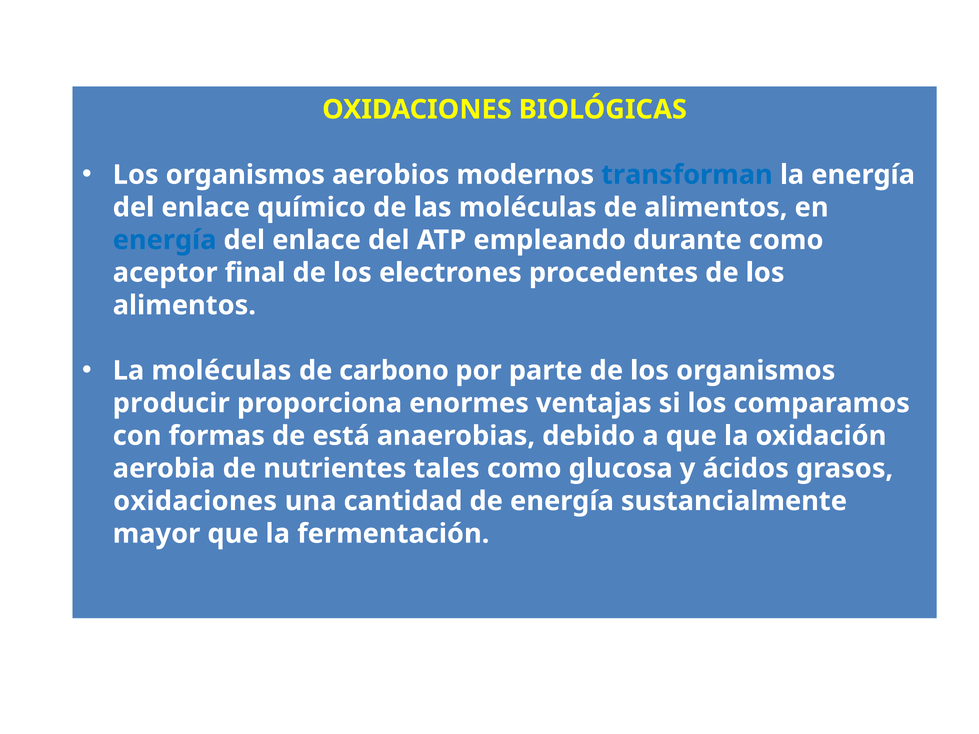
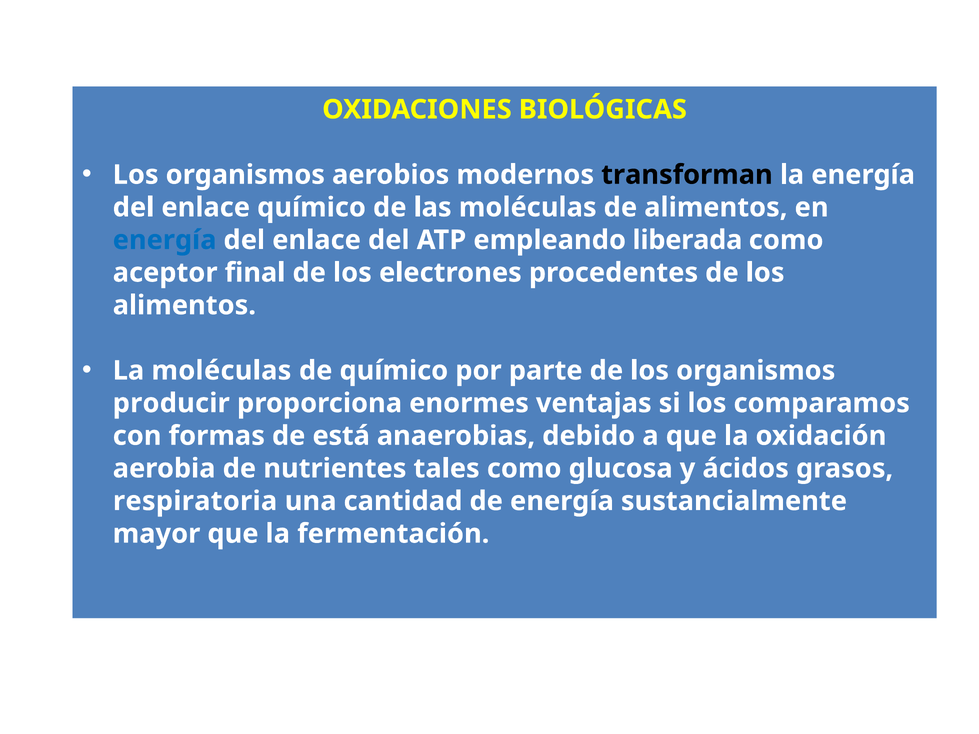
transforman colour: blue -> black
durante: durante -> liberada
de carbono: carbono -> químico
oxidaciones at (195, 501): oxidaciones -> respiratoria
